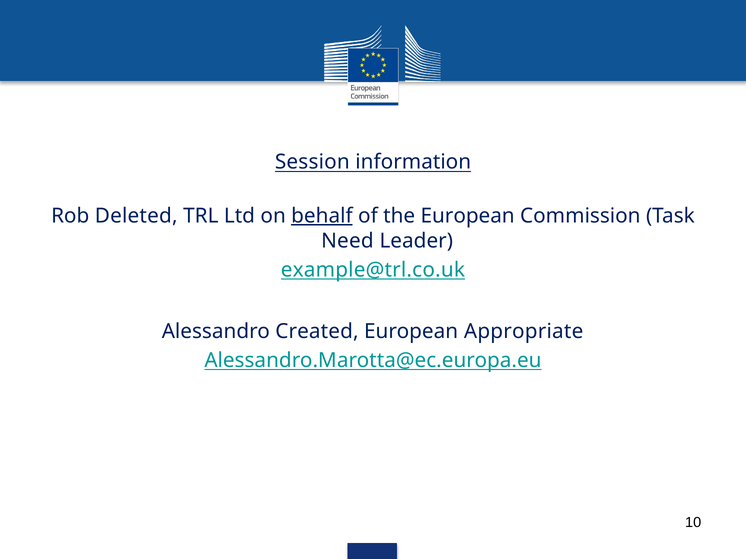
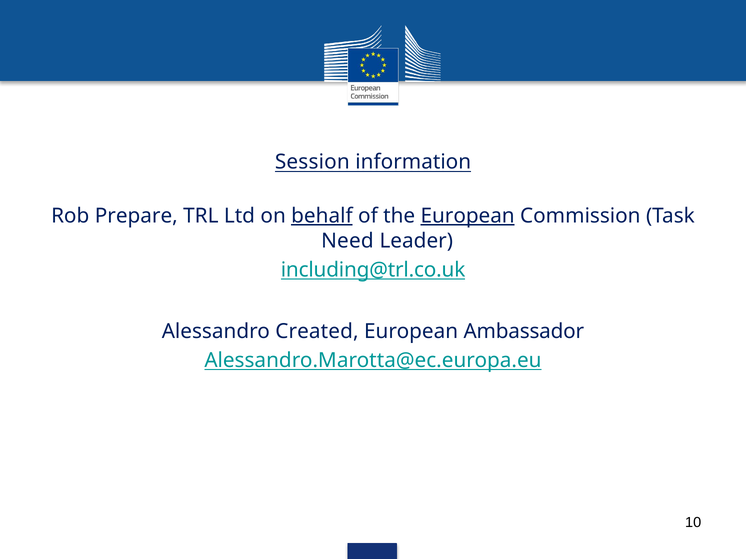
Deleted: Deleted -> Prepare
European at (468, 216) underline: none -> present
example@trl.co.uk: example@trl.co.uk -> including@trl.co.uk
Appropriate: Appropriate -> Ambassador
